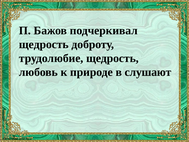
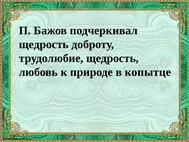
слушают: слушают -> копытце
